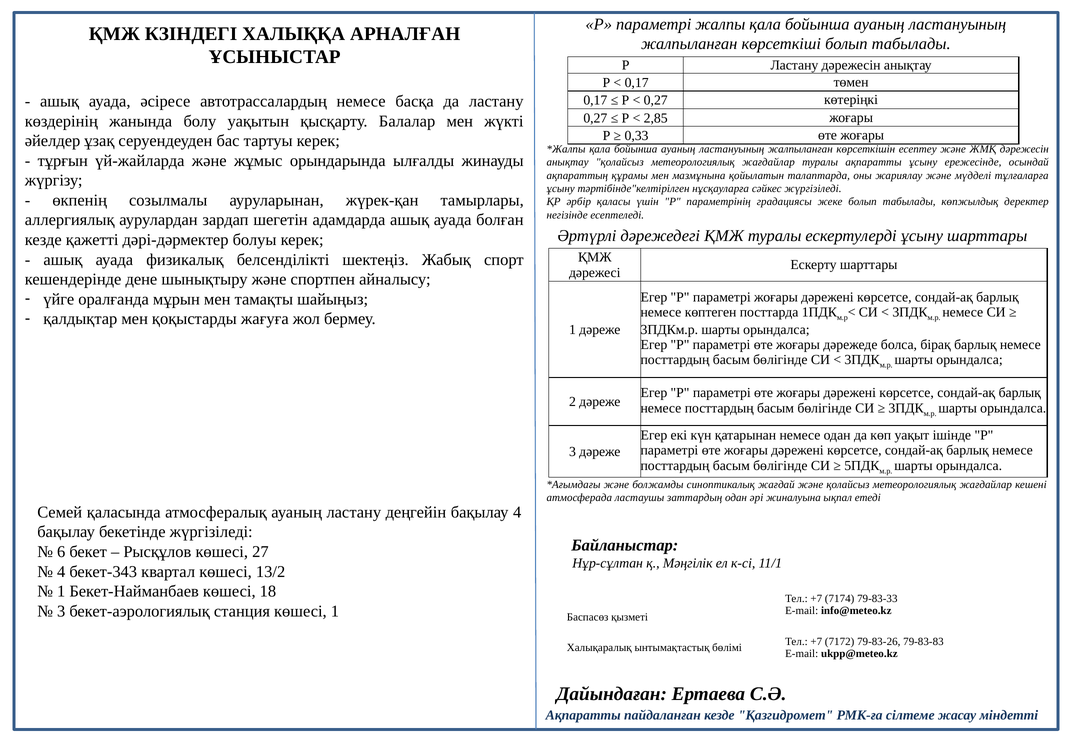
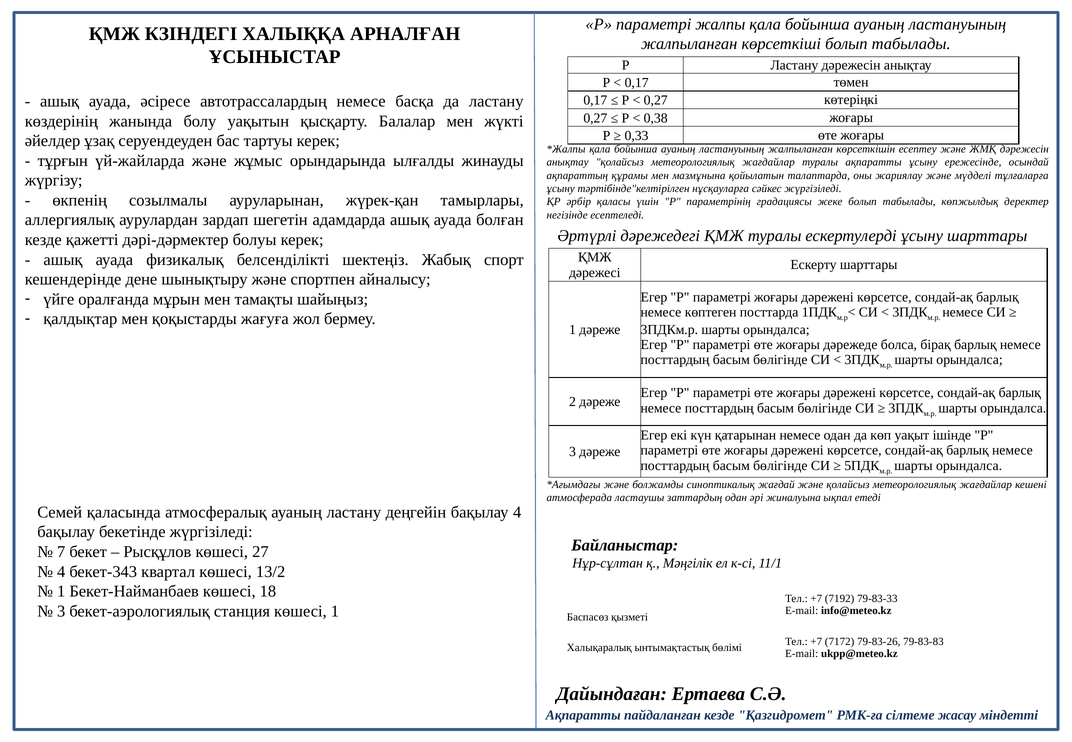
2,85: 2,85 -> 0,38
6: 6 -> 7
7174: 7174 -> 7192
